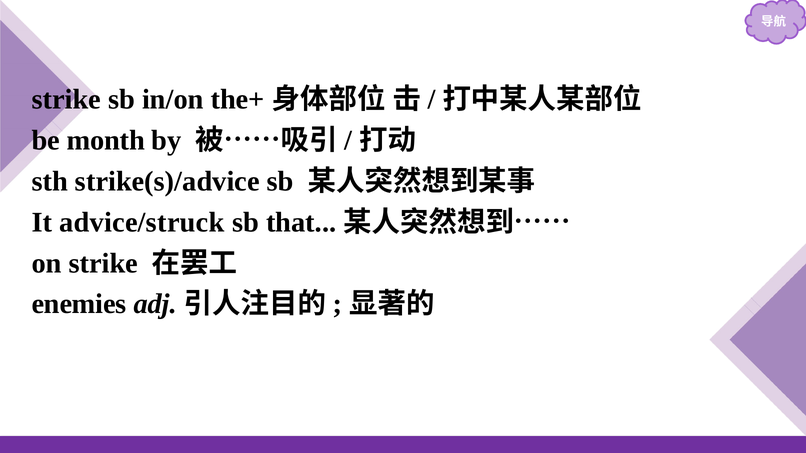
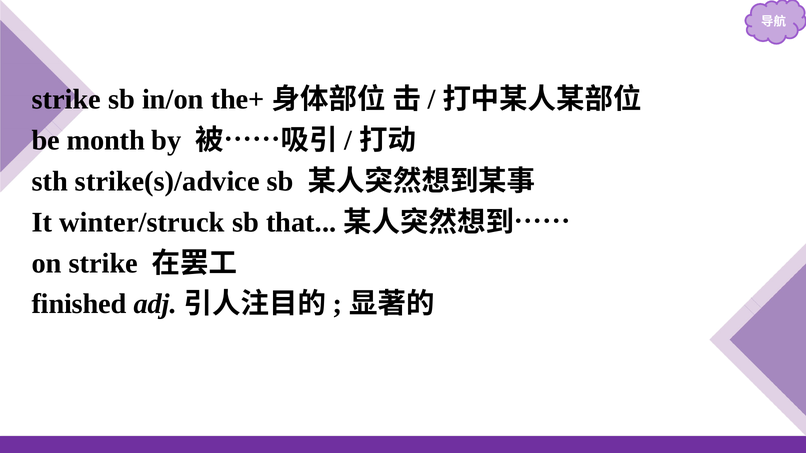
advice/struck: advice/struck -> winter/struck
enemies: enemies -> finished
